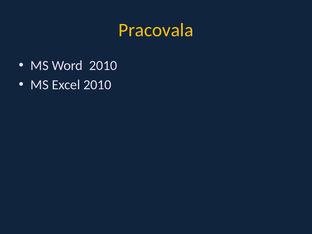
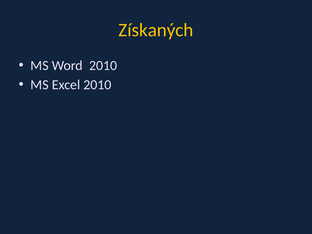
Pracovala: Pracovala -> Získaných
